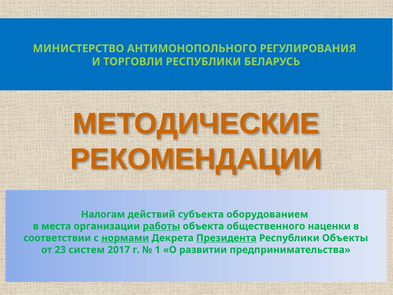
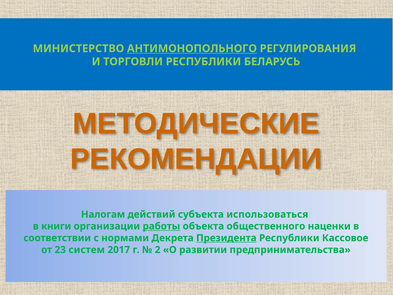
АНТИМОНОПОЛЬНОГО underline: none -> present
оборудованием: оборудованием -> использоваться
места: места -> книги
нормами underline: present -> none
Объекты: Объекты -> Кассовое
1: 1 -> 2
